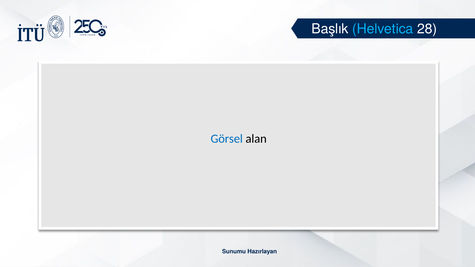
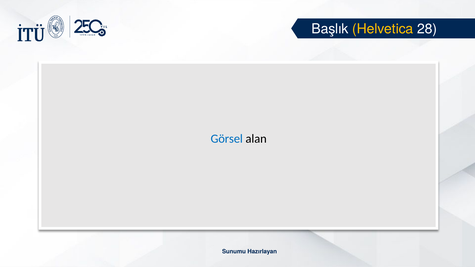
Helvetica colour: light blue -> yellow
